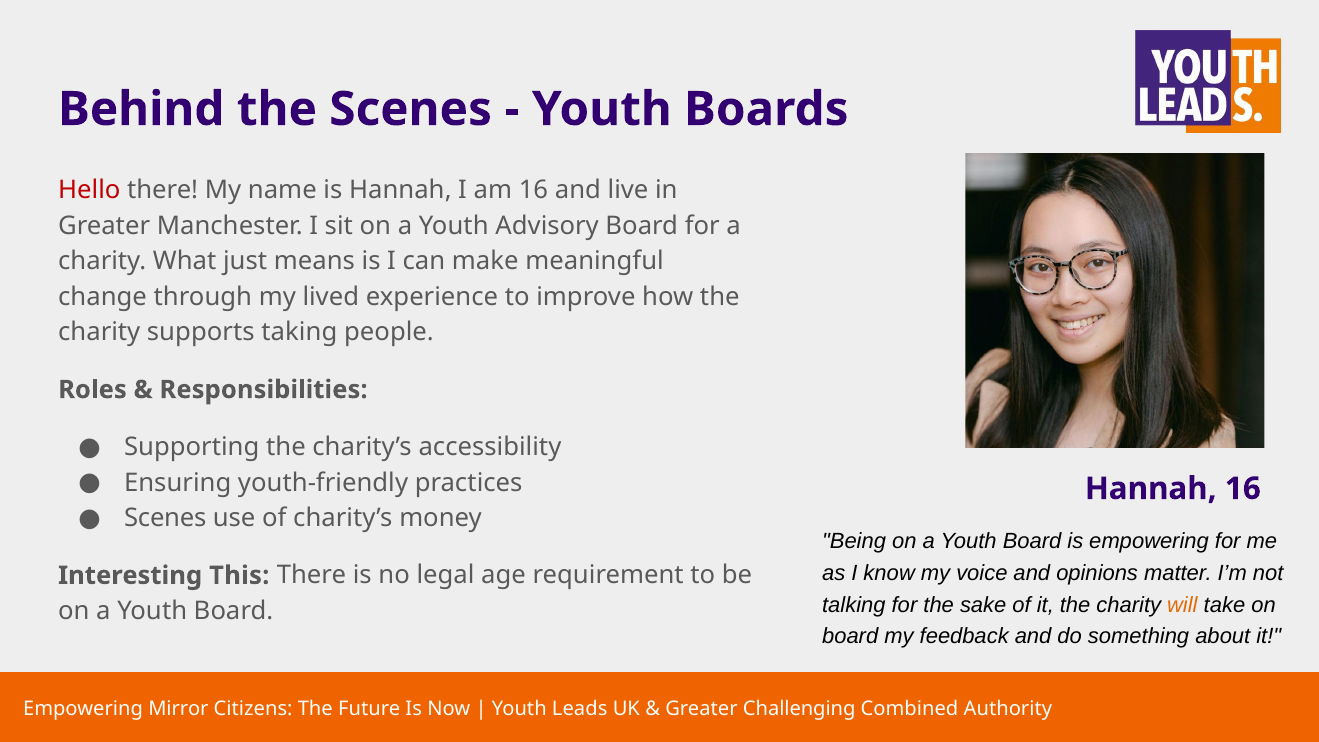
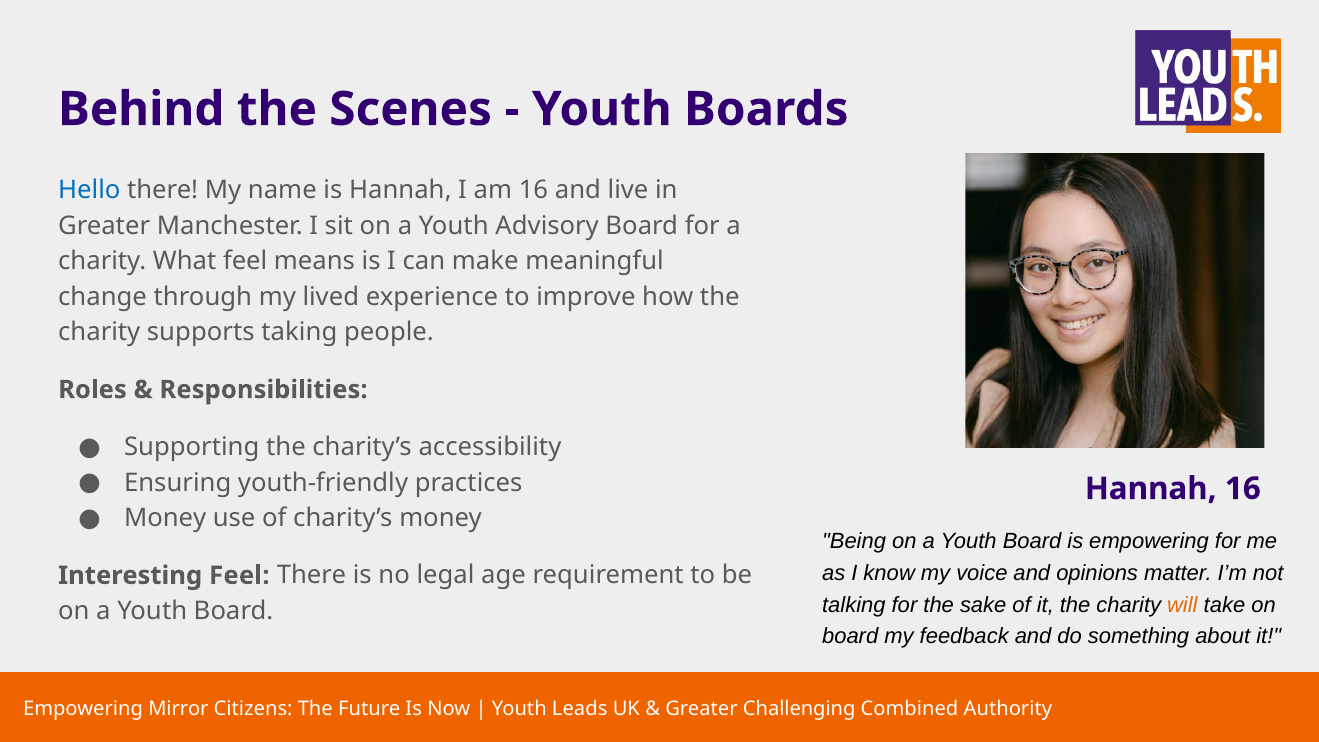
Hello colour: red -> blue
What just: just -> feel
Scenes at (165, 518): Scenes -> Money
Interesting This: This -> Feel
